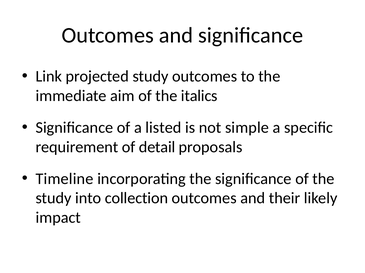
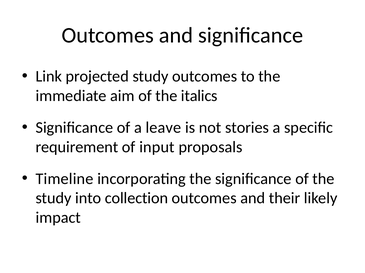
listed: listed -> leave
simple: simple -> stories
detail: detail -> input
